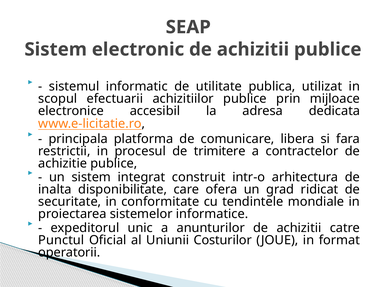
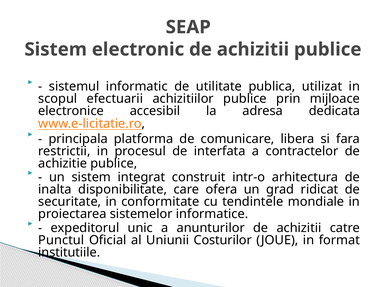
trimitere: trimitere -> interfata
operatorii: operatorii -> institutiile
